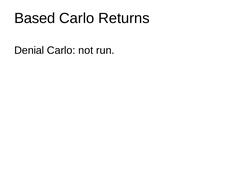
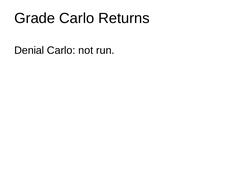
Based: Based -> Grade
